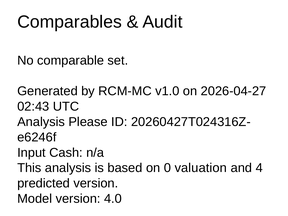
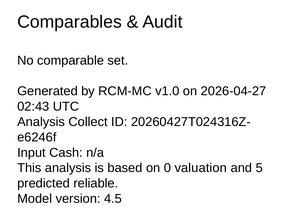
Please: Please -> Collect
4: 4 -> 5
predicted version: version -> reliable
4.0: 4.0 -> 4.5
